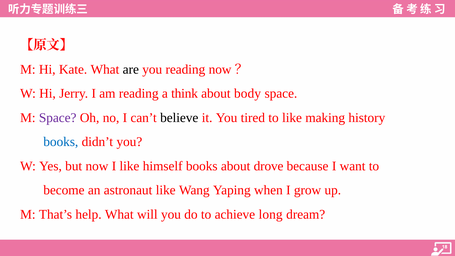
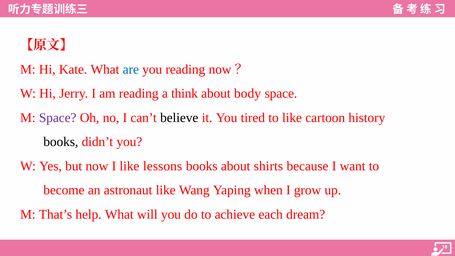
are colour: black -> blue
making: making -> cartoon
books at (61, 142) colour: blue -> black
himself: himself -> lessons
drove: drove -> shirts
long: long -> each
